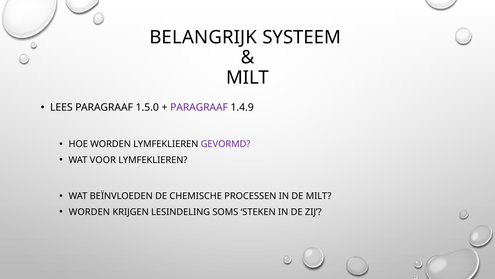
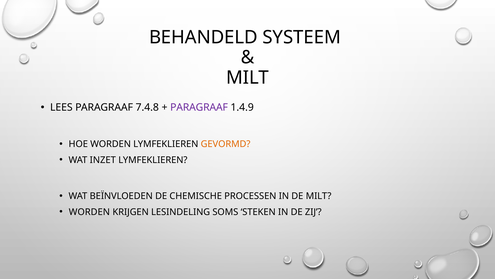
BELANGRIJK: BELANGRIJK -> BEHANDELD
1.5.0: 1.5.0 -> 7.4.8
GEVORMD colour: purple -> orange
VOOR: VOOR -> INZET
